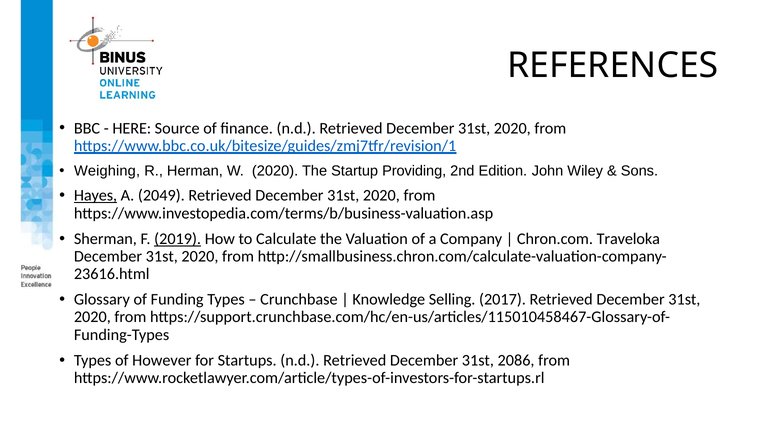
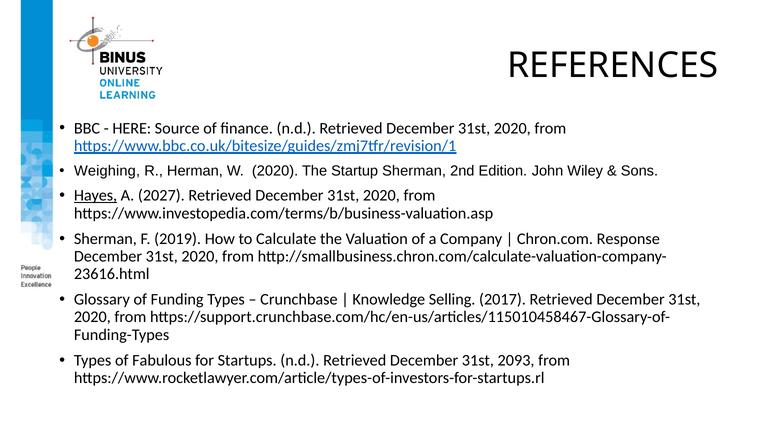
Startup Providing: Providing -> Sherman
2049: 2049 -> 2027
2019 underline: present -> none
Traveloka: Traveloka -> Response
However: However -> Fabulous
2086: 2086 -> 2093
